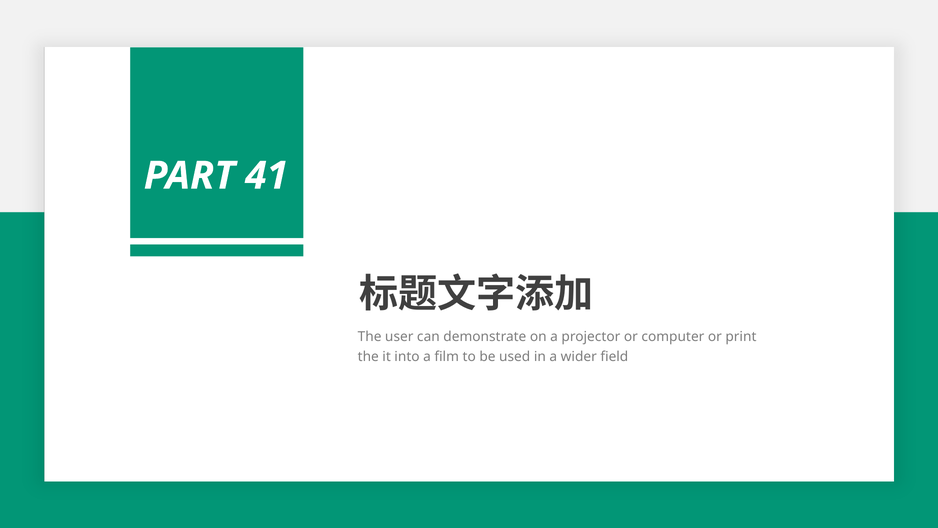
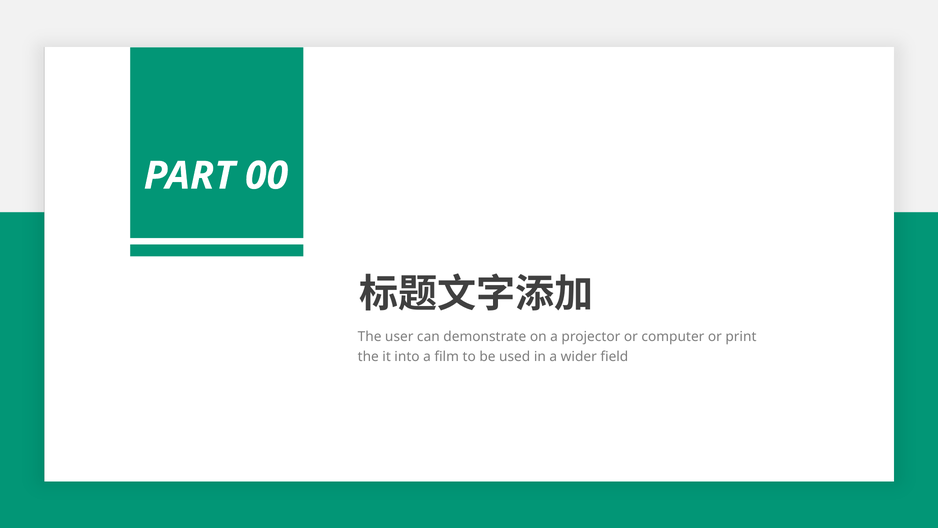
41: 41 -> 00
